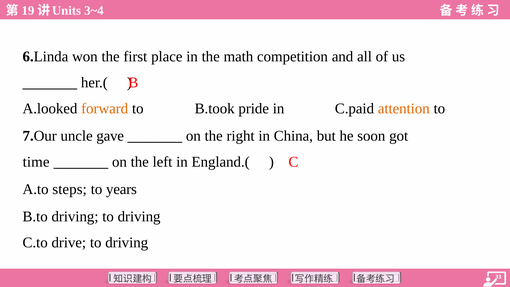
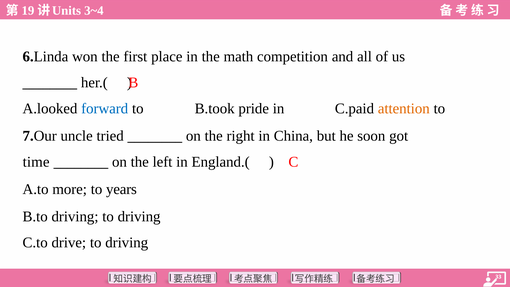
forward colour: orange -> blue
gave: gave -> tried
steps: steps -> more
